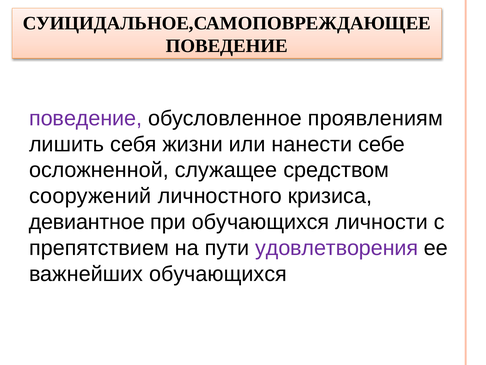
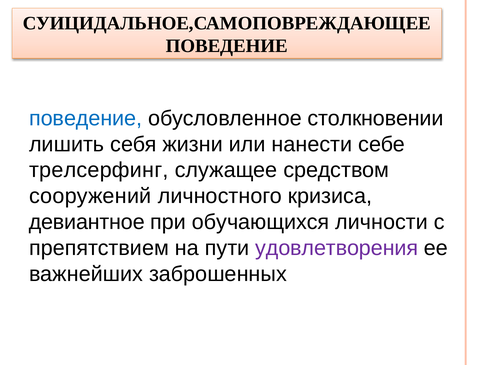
поведение at (86, 118) colour: purple -> blue
проявлениям: проявлениям -> столкновении
осложненной: осложненной -> трелсерфинг
важнейших обучающихся: обучающихся -> заброшенных
